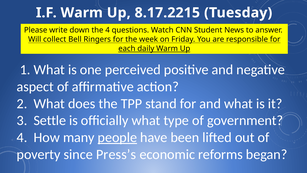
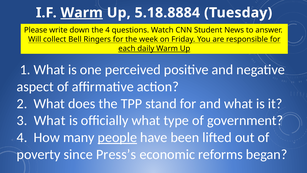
Warm at (82, 13) underline: none -> present
8.17.2215: 8.17.2215 -> 5.18.8884
3 Settle: Settle -> What
